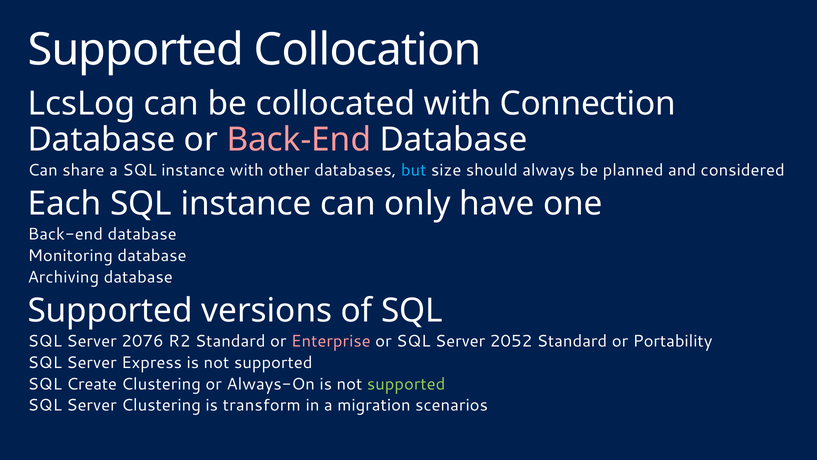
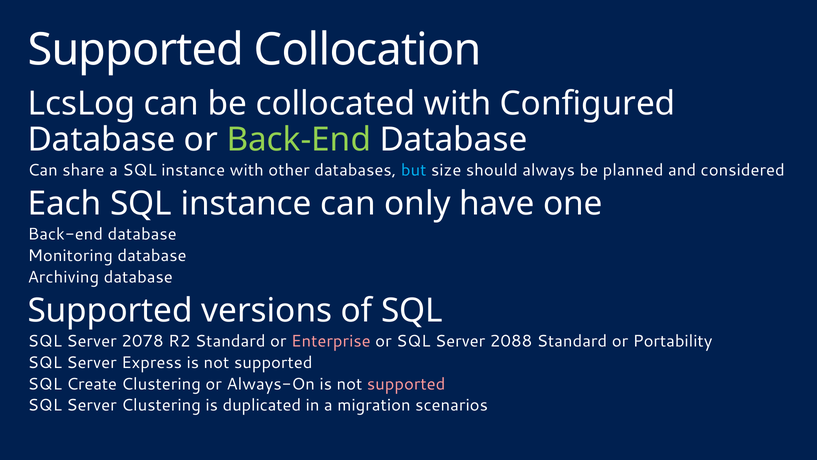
Connection: Connection -> Configured
Back-End at (299, 140) colour: pink -> light green
2076: 2076 -> 2078
2052: 2052 -> 2088
supported at (406, 384) colour: light green -> pink
transform: transform -> duplicated
